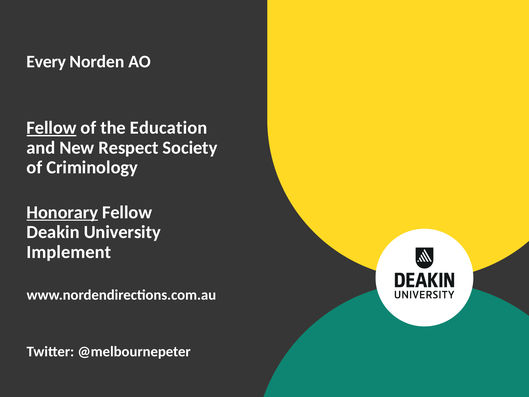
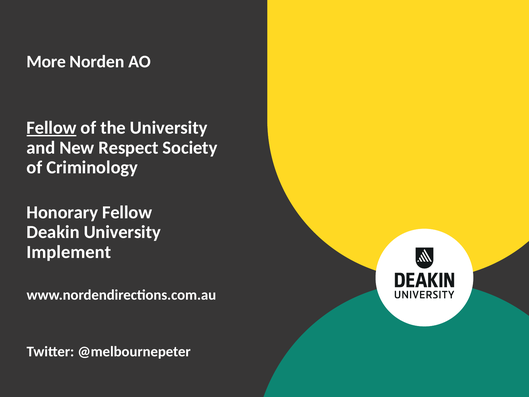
Every: Every -> More
the Education: Education -> University
Honorary underline: present -> none
